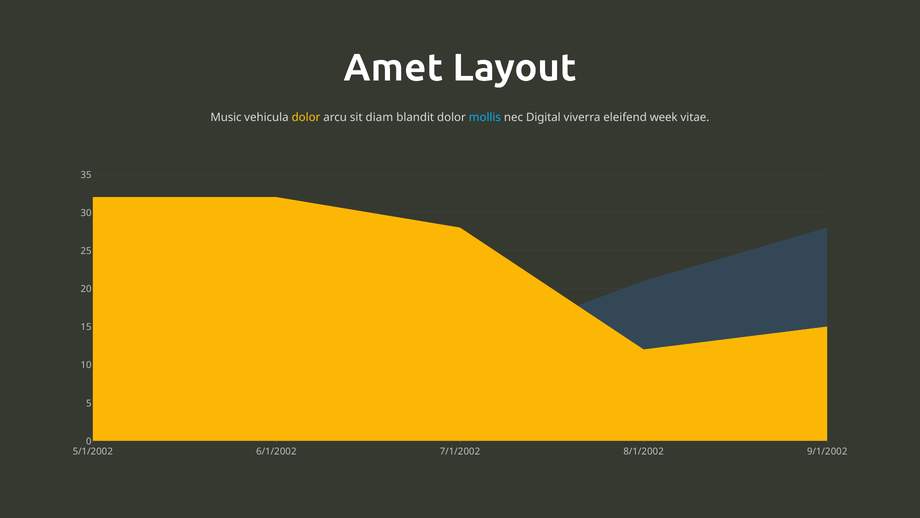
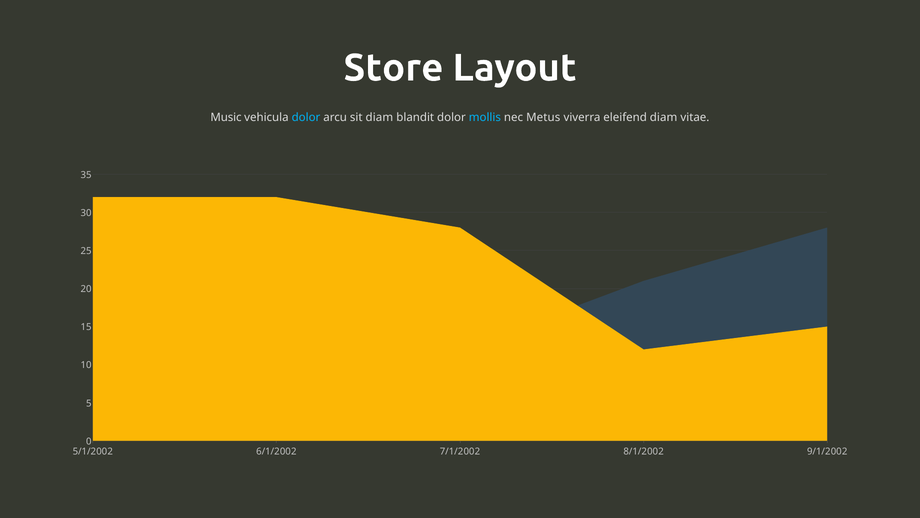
Amet: Amet -> Store
dolor at (306, 118) colour: yellow -> light blue
Digital: Digital -> Metus
eleifend week: week -> diam
